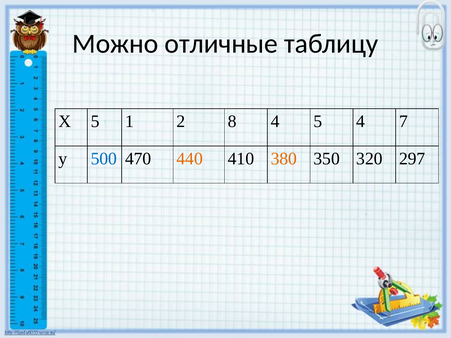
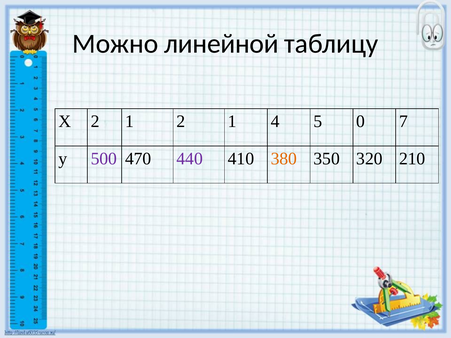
отличные: отличные -> линейной
Х 5: 5 -> 2
1 2 8: 8 -> 1
5 4: 4 -> 0
500 colour: blue -> purple
440 colour: orange -> purple
297: 297 -> 210
